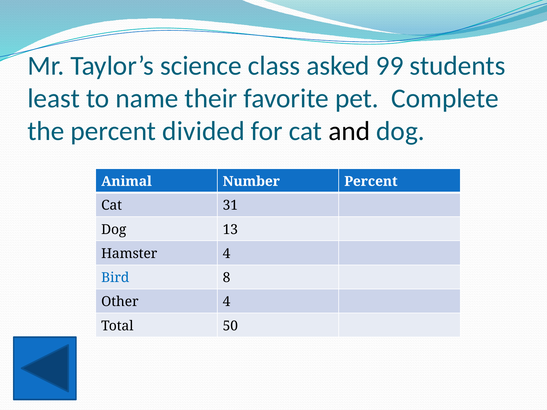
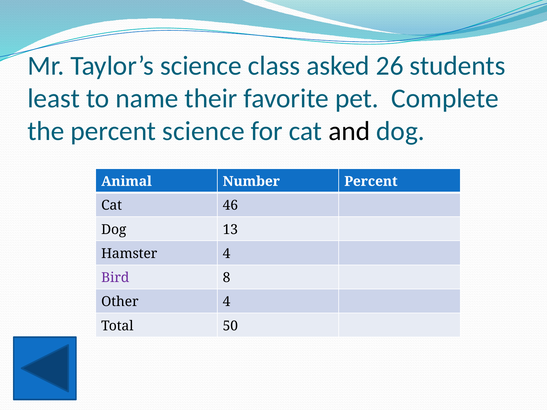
99: 99 -> 26
percent divided: divided -> science
31: 31 -> 46
Bird colour: blue -> purple
